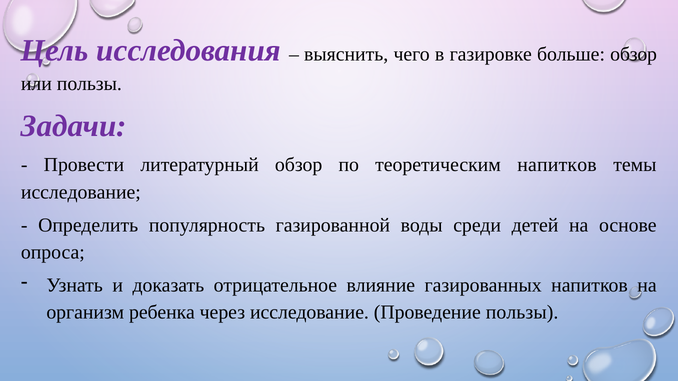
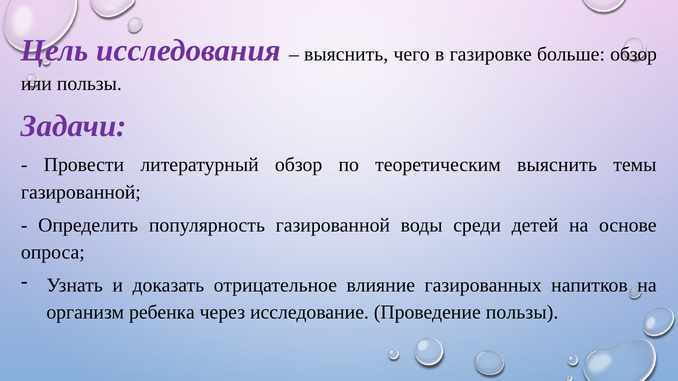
теоретическим напитков: напитков -> выяснить
исследование at (81, 192): исследование -> газированной
